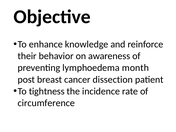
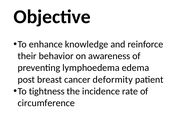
month: month -> edema
dissection: dissection -> deformity
